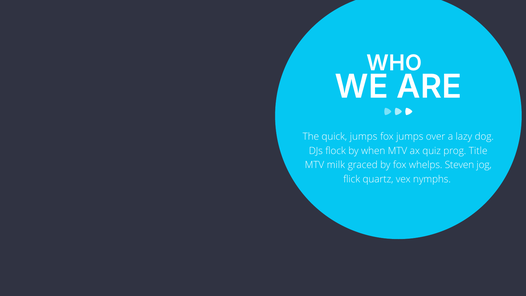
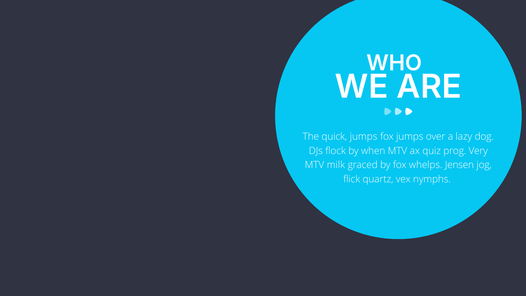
Title: Title -> Very
Steven: Steven -> Jensen
